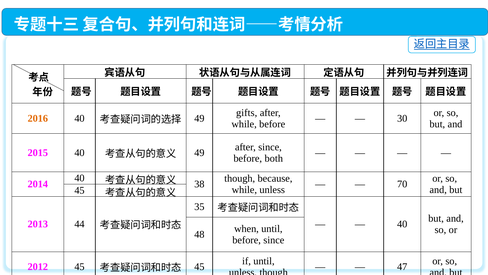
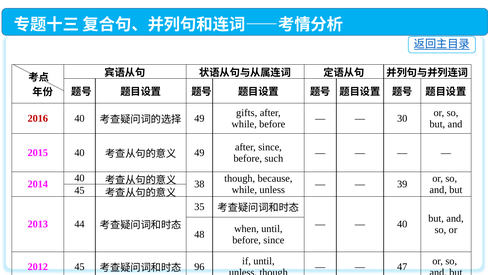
2016 colour: orange -> red
both: both -> such
70: 70 -> 39
45 at (199, 266): 45 -> 96
